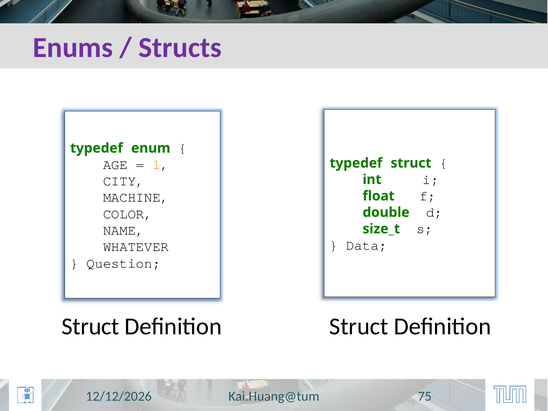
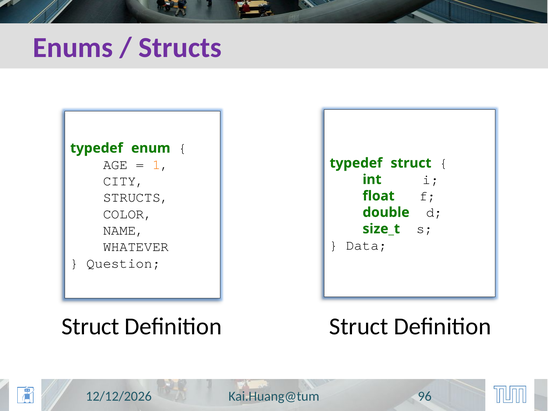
MACHINE at (136, 197): MACHINE -> STRUCTS
75: 75 -> 96
